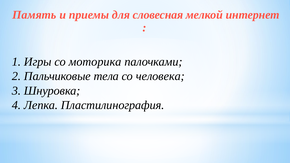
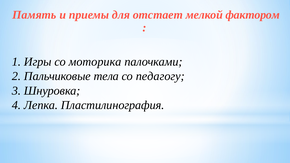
словесная: словесная -> отстает
интернет: интернет -> фактором
человека: человека -> педагогу
